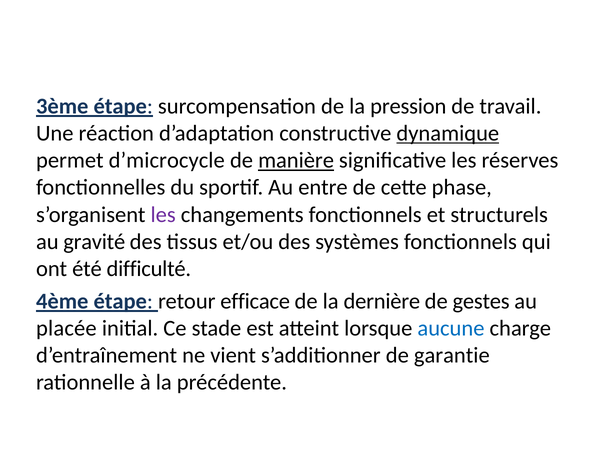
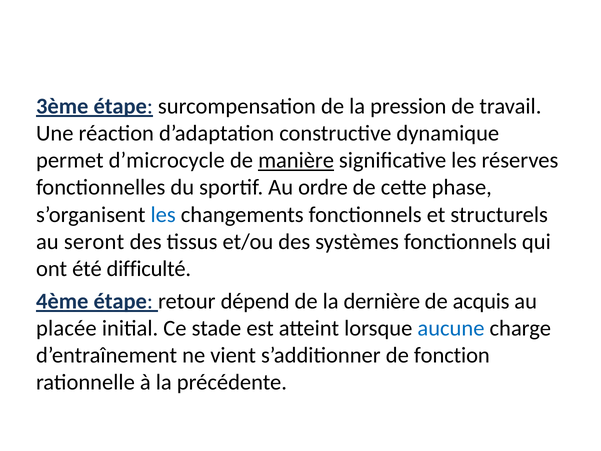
dynamique underline: present -> none
entre: entre -> ordre
les at (163, 215) colour: purple -> blue
gravité: gravité -> seront
efficace: efficace -> dépend
gestes: gestes -> acquis
garantie: garantie -> fonction
